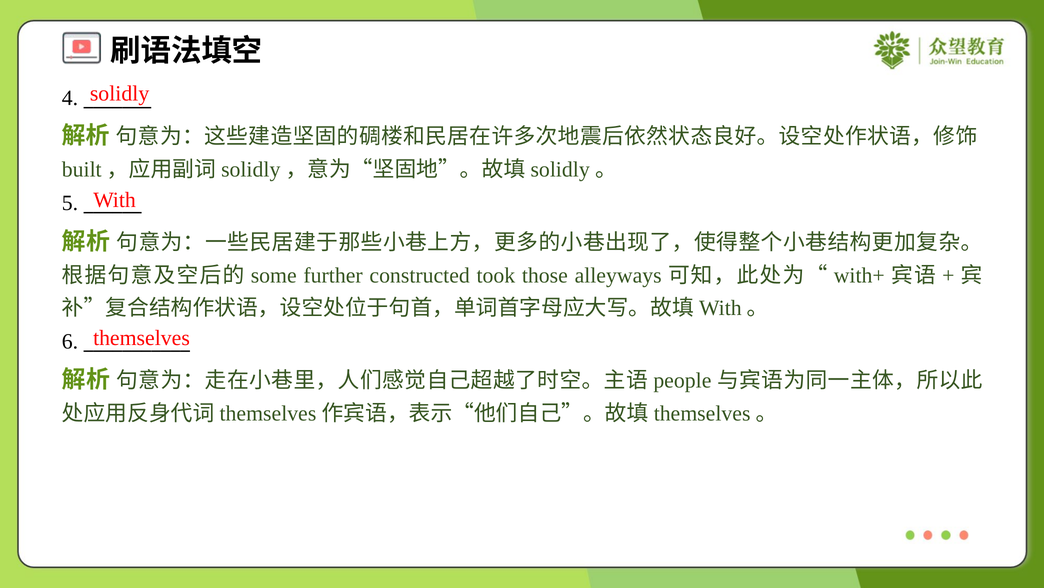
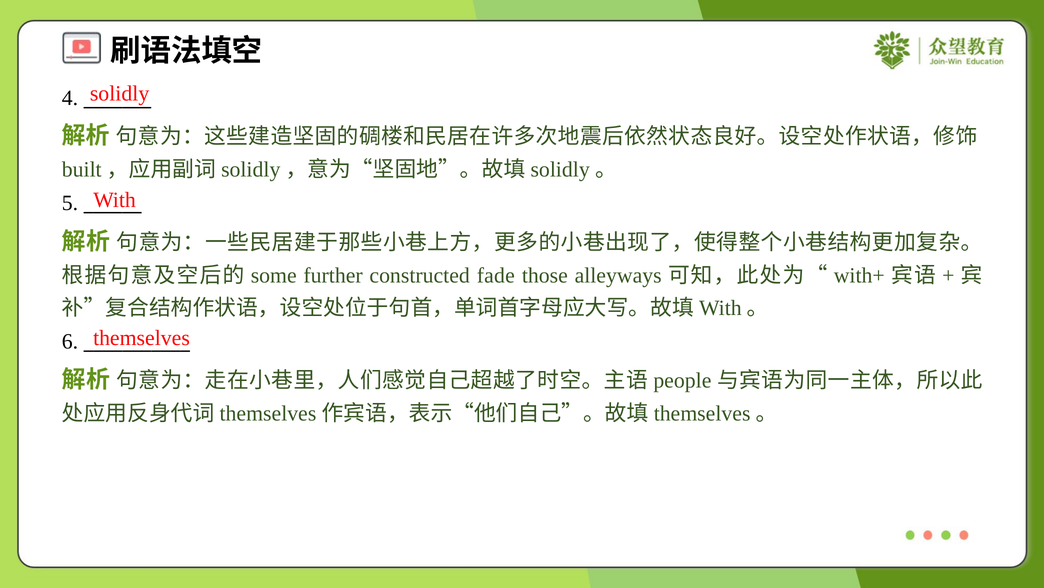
took: took -> fade
